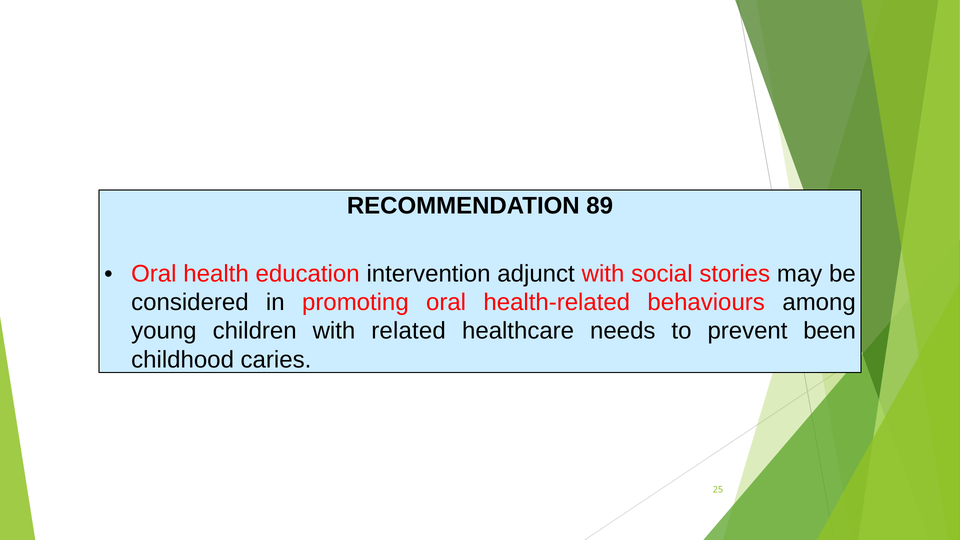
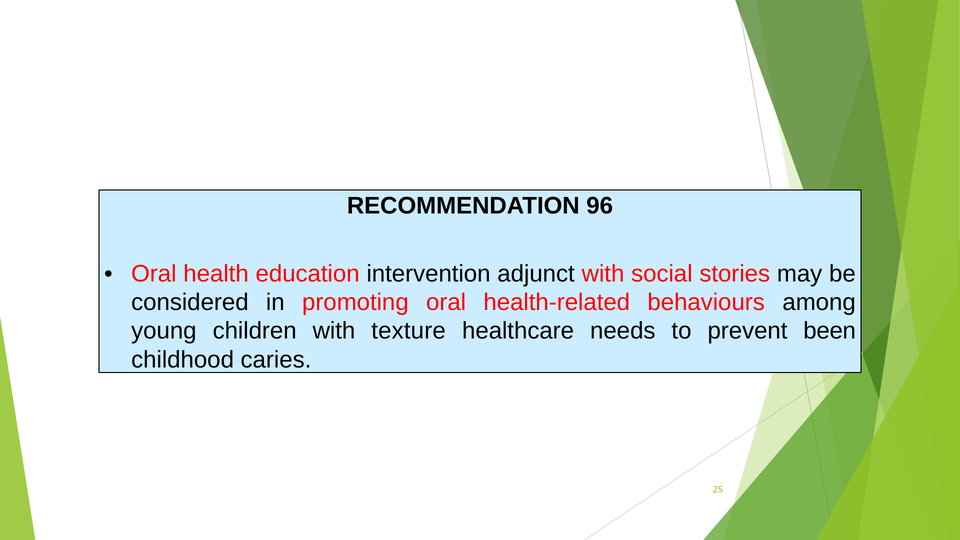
89: 89 -> 96
related: related -> texture
